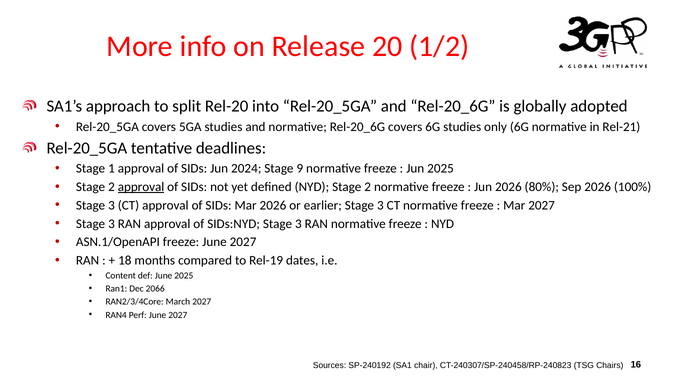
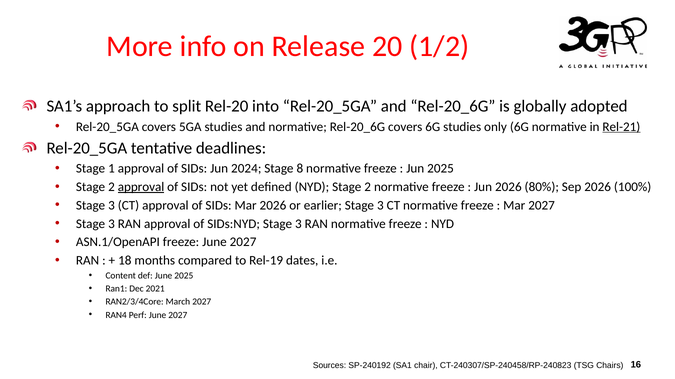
Rel-21 underline: none -> present
9: 9 -> 8
2066: 2066 -> 2021
